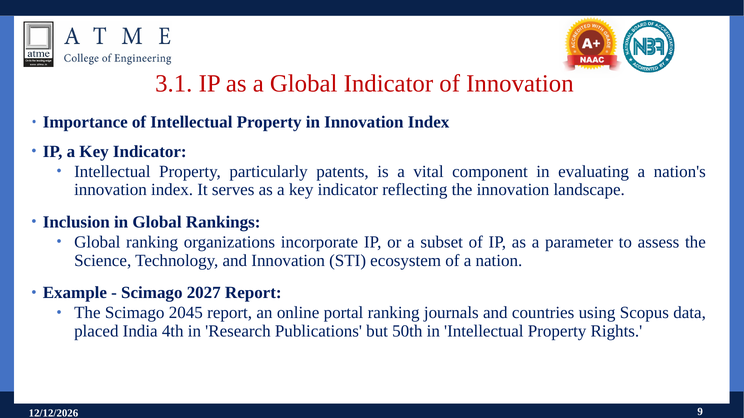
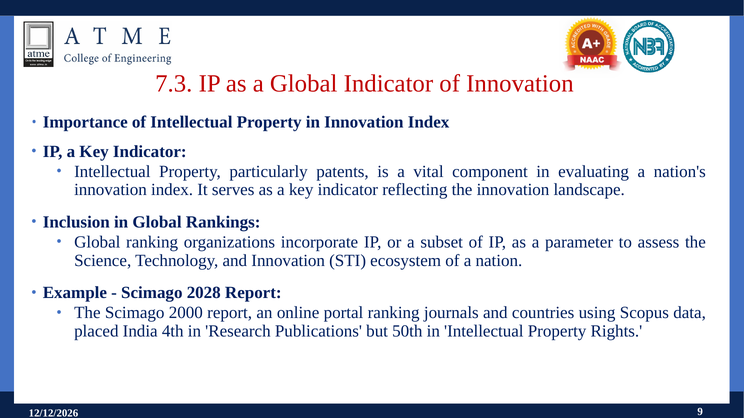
3.1: 3.1 -> 7.3
2027: 2027 -> 2028
2045: 2045 -> 2000
